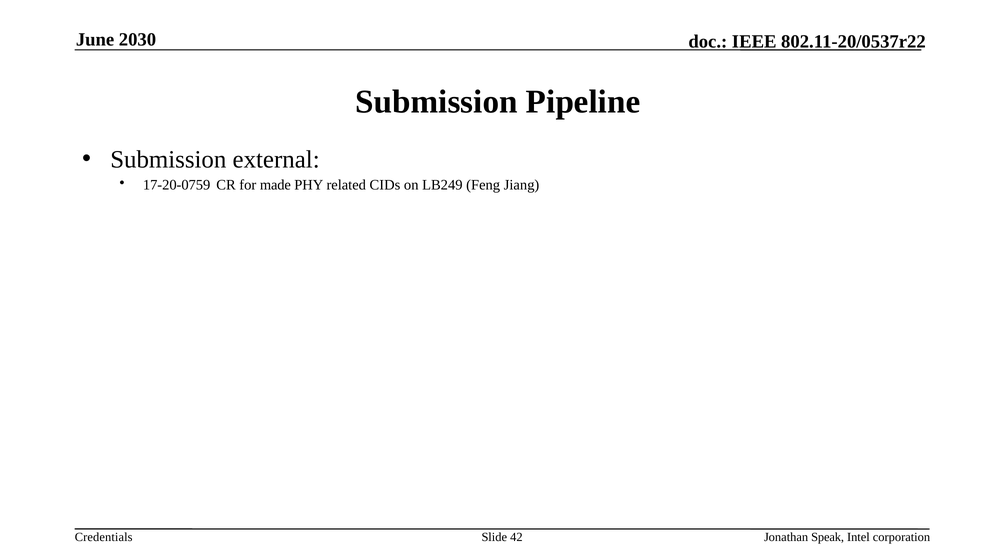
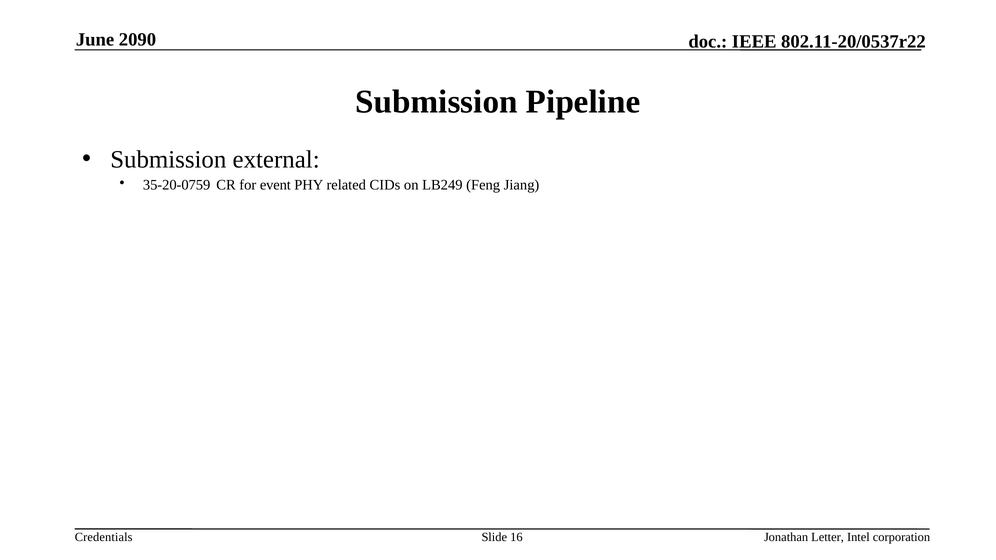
2030: 2030 -> 2090
17-20-0759: 17-20-0759 -> 35-20-0759
made: made -> event
42: 42 -> 16
Speak: Speak -> Letter
